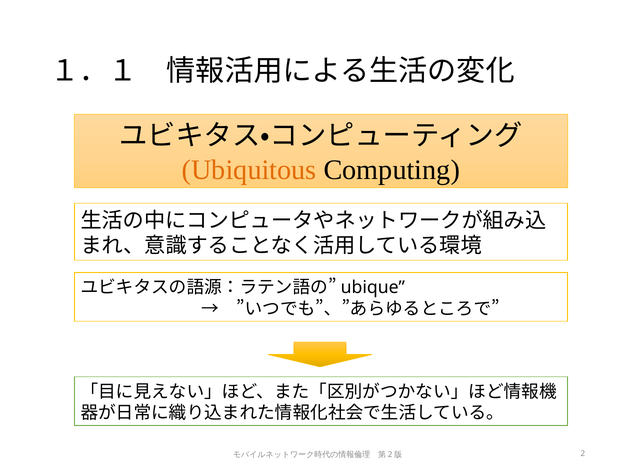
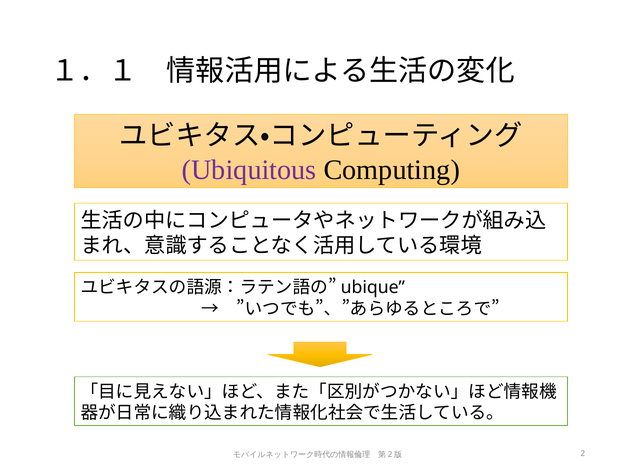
Ubiquitous colour: orange -> purple
